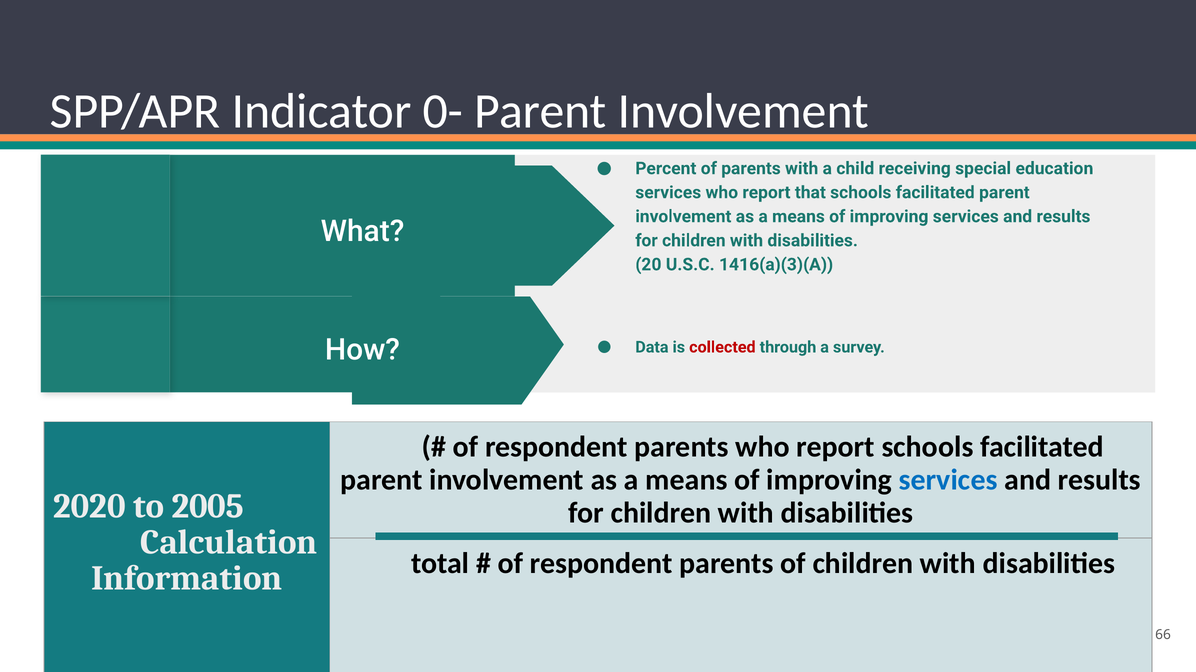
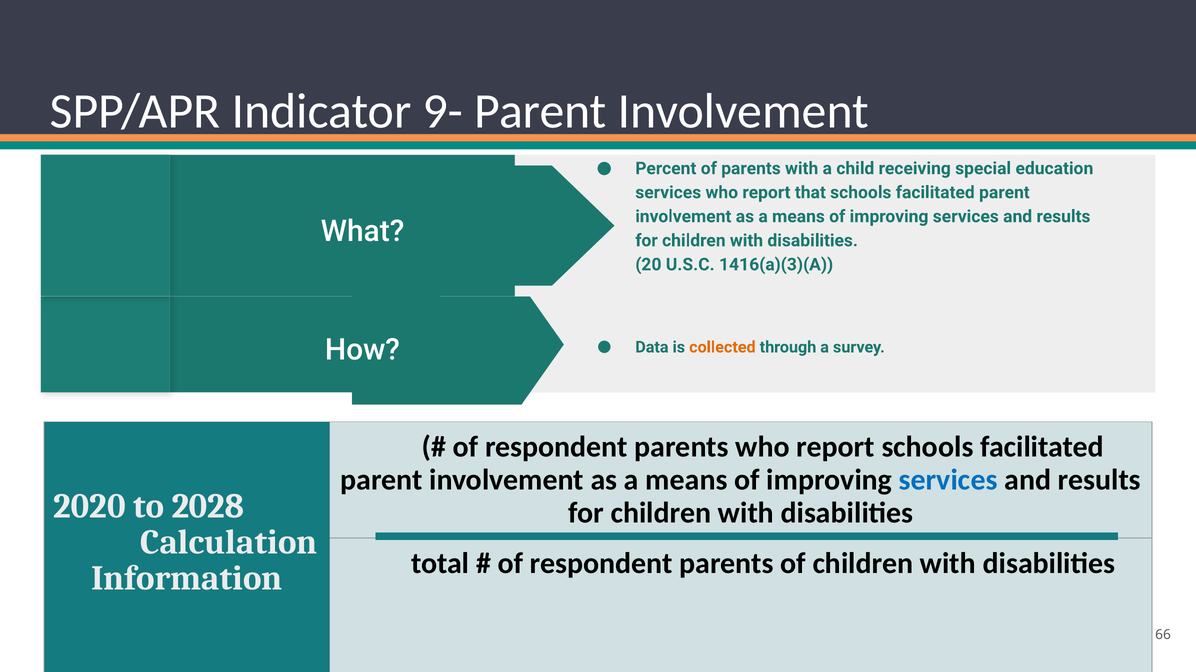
0-: 0- -> 9-
collected colour: red -> orange
2005: 2005 -> 2028
